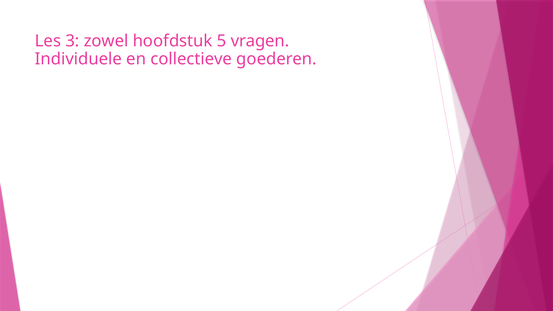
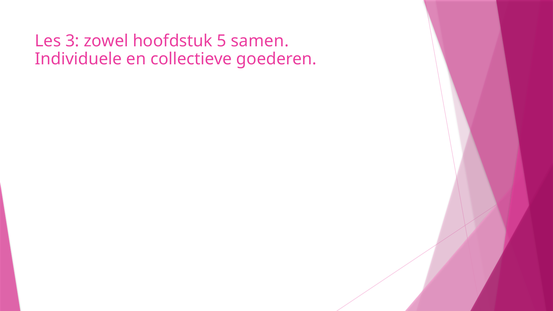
vragen: vragen -> samen
